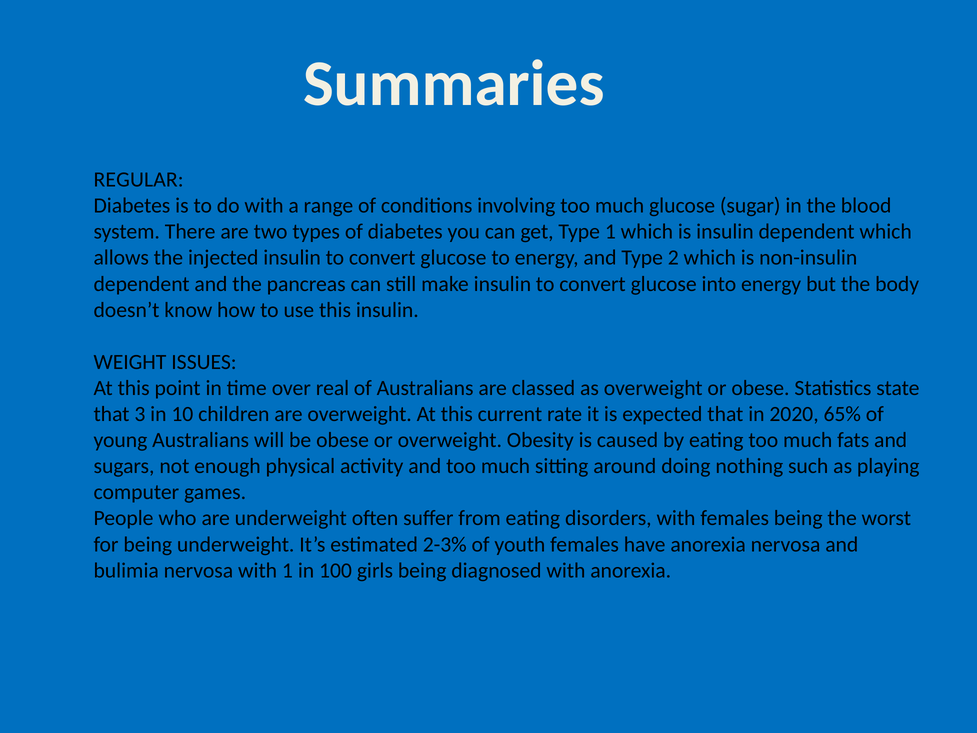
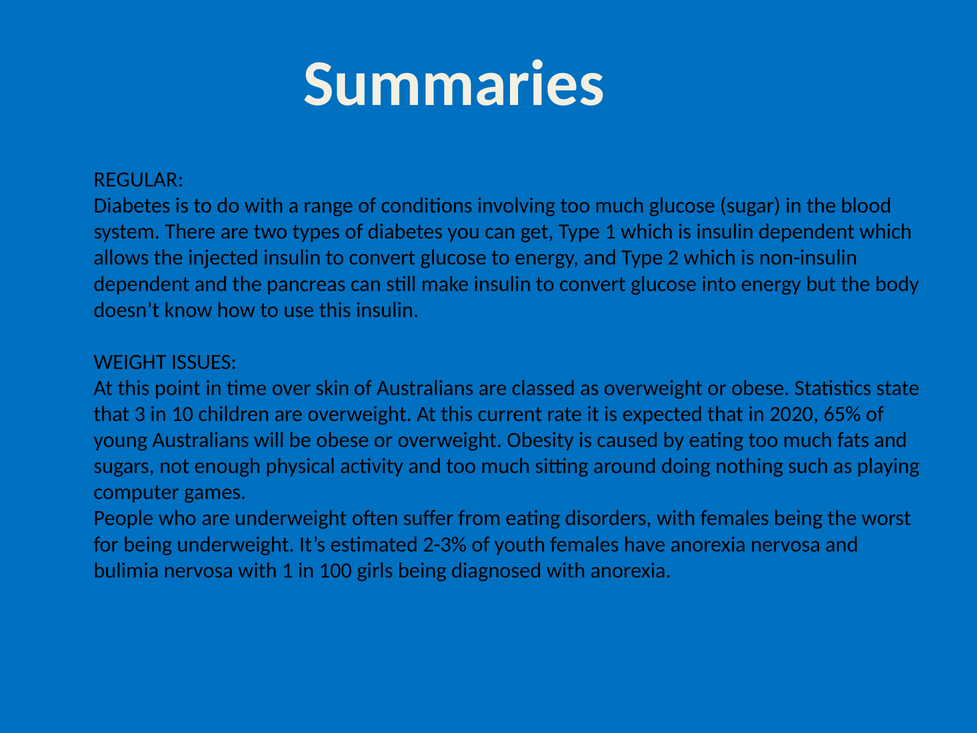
real: real -> skin
